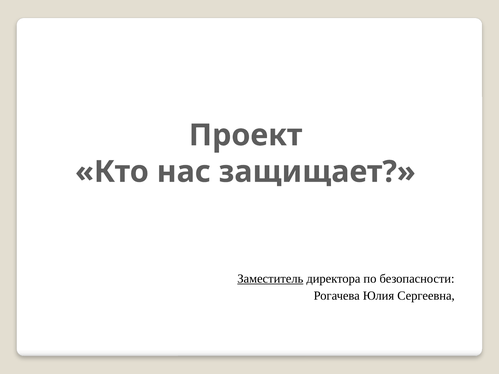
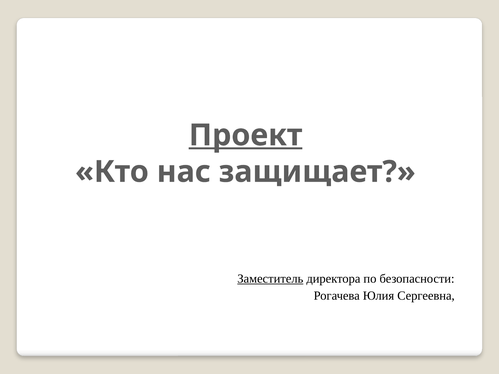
Проект underline: none -> present
